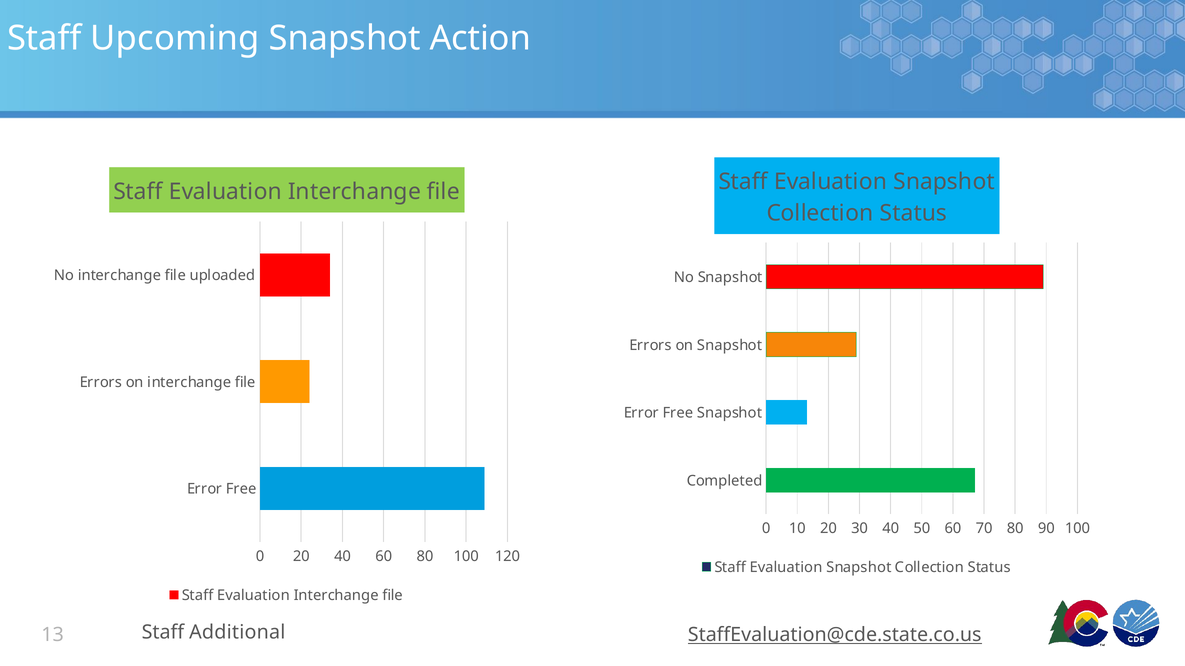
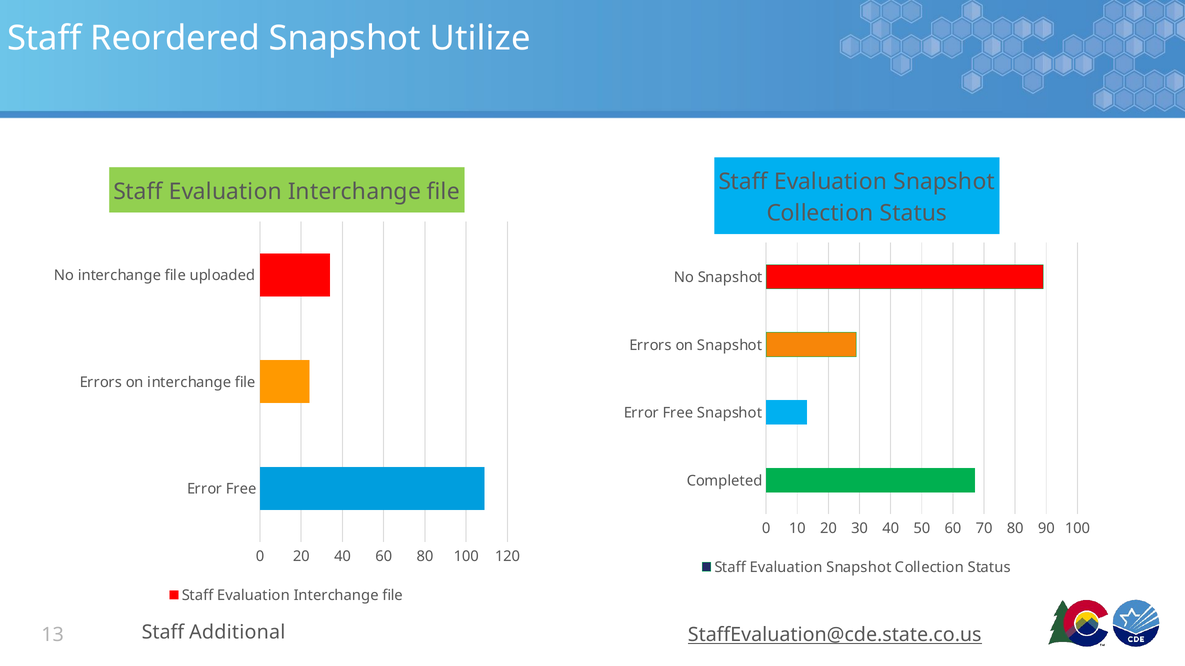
Upcoming: Upcoming -> Reordered
Action: Action -> Utilize
